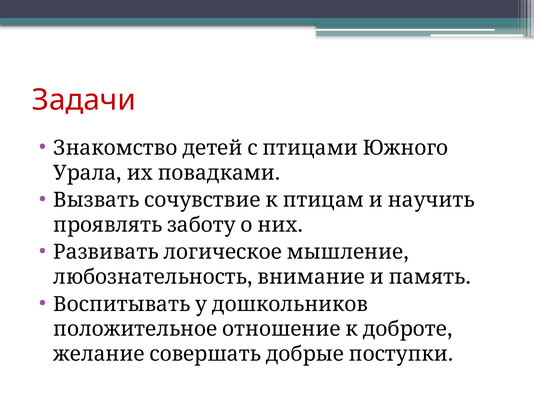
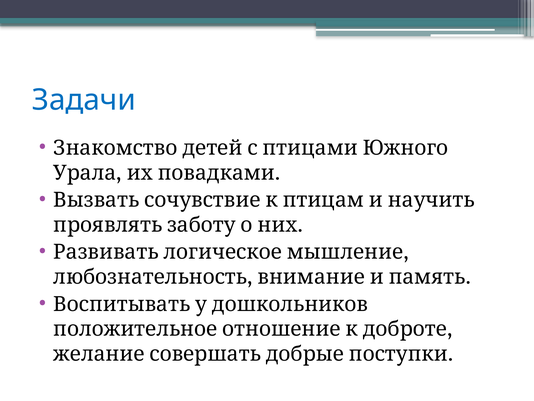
Задачи colour: red -> blue
